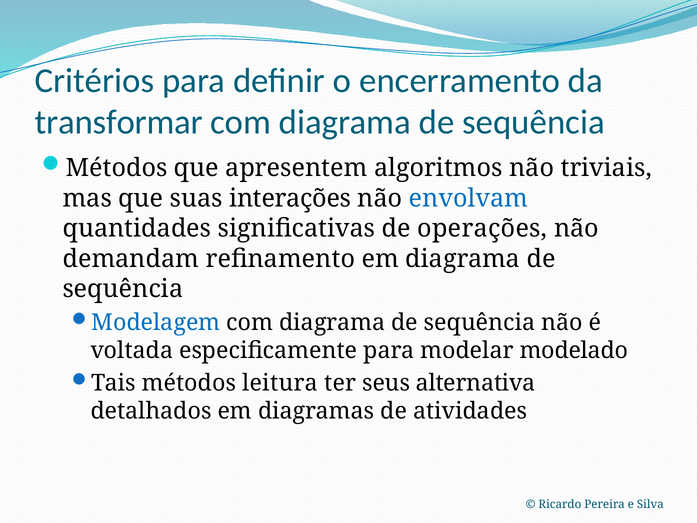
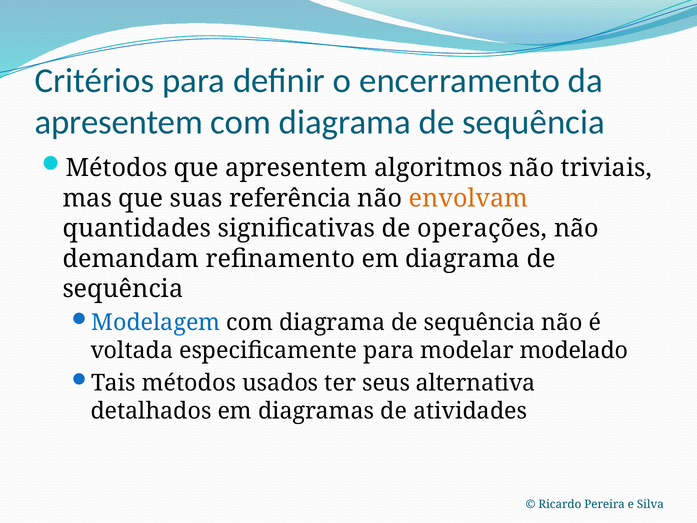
transformar at (119, 122): transformar -> apresentem
interações: interações -> referência
envolvam colour: blue -> orange
leitura: leitura -> usados
